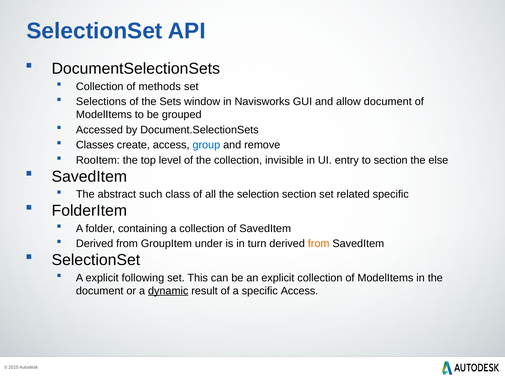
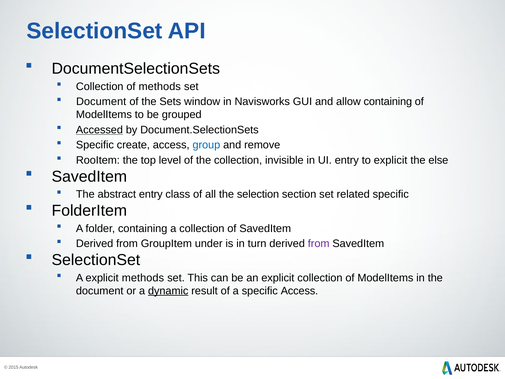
Selections at (101, 102): Selections -> Document
allow document: document -> containing
Accessed underline: none -> present
Classes at (95, 145): Classes -> Specific
to section: section -> explicit
abstract such: such -> entry
from at (319, 243) colour: orange -> purple
explicit following: following -> methods
